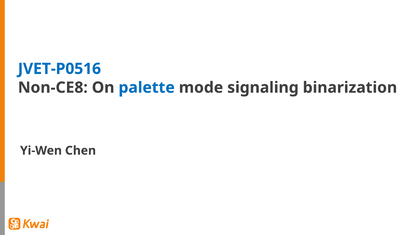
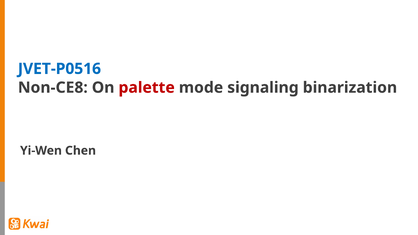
palette colour: blue -> red
